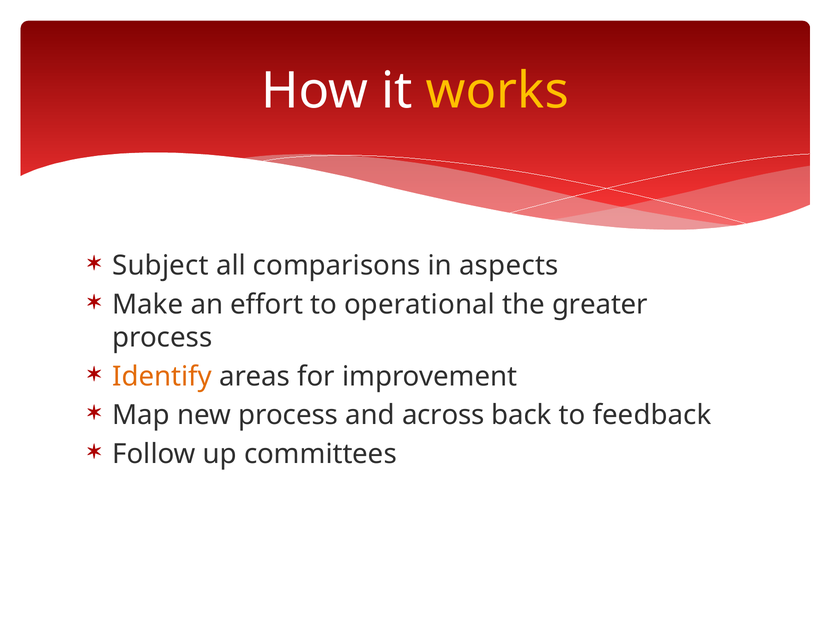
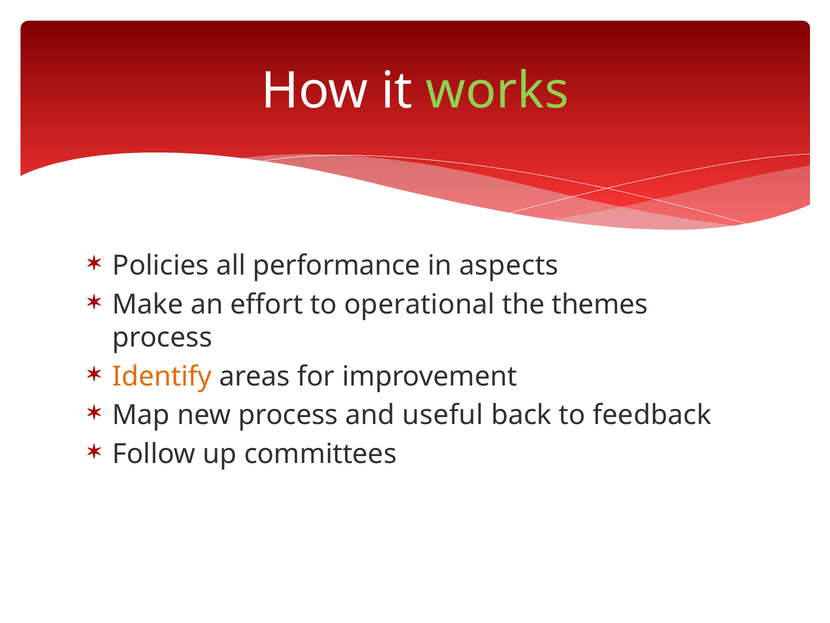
works colour: yellow -> light green
Subject: Subject -> Policies
comparisons: comparisons -> performance
greater: greater -> themes
across: across -> useful
